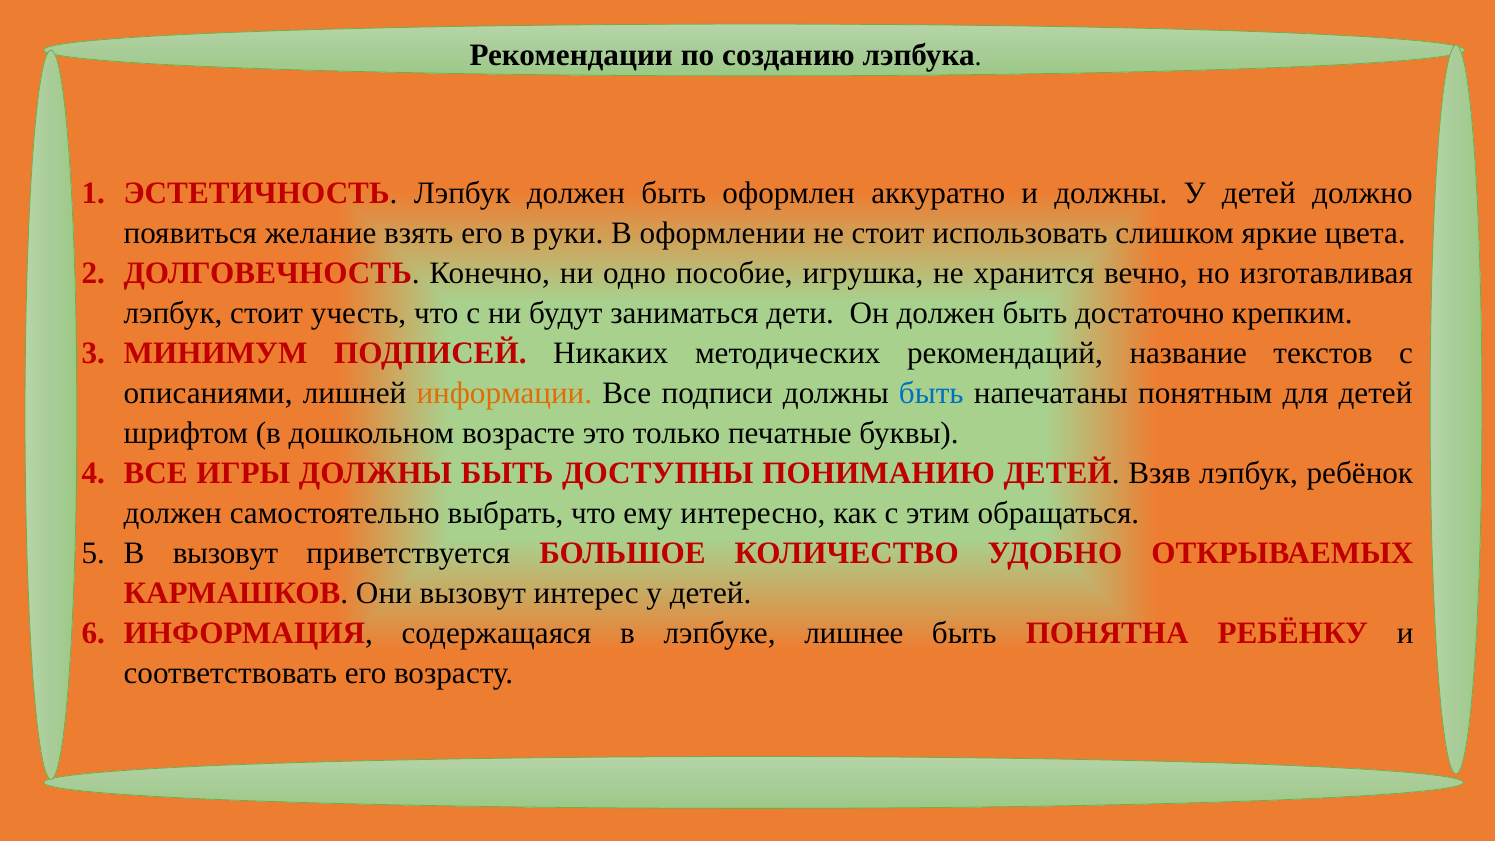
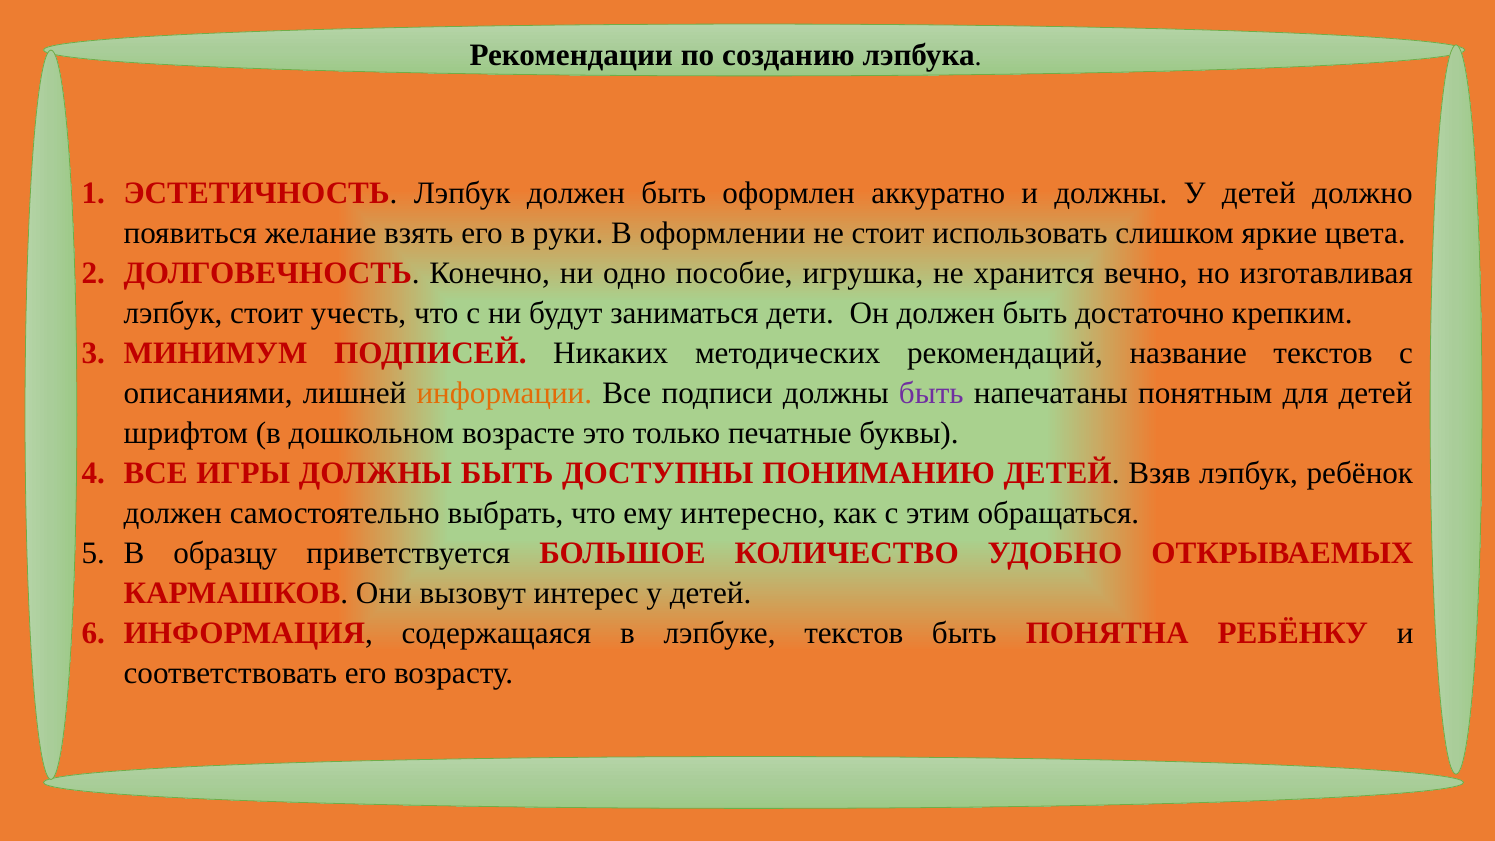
быть at (931, 393) colour: blue -> purple
В вызовут: вызовут -> образцу
лэпбуке лишнее: лишнее -> текстов
